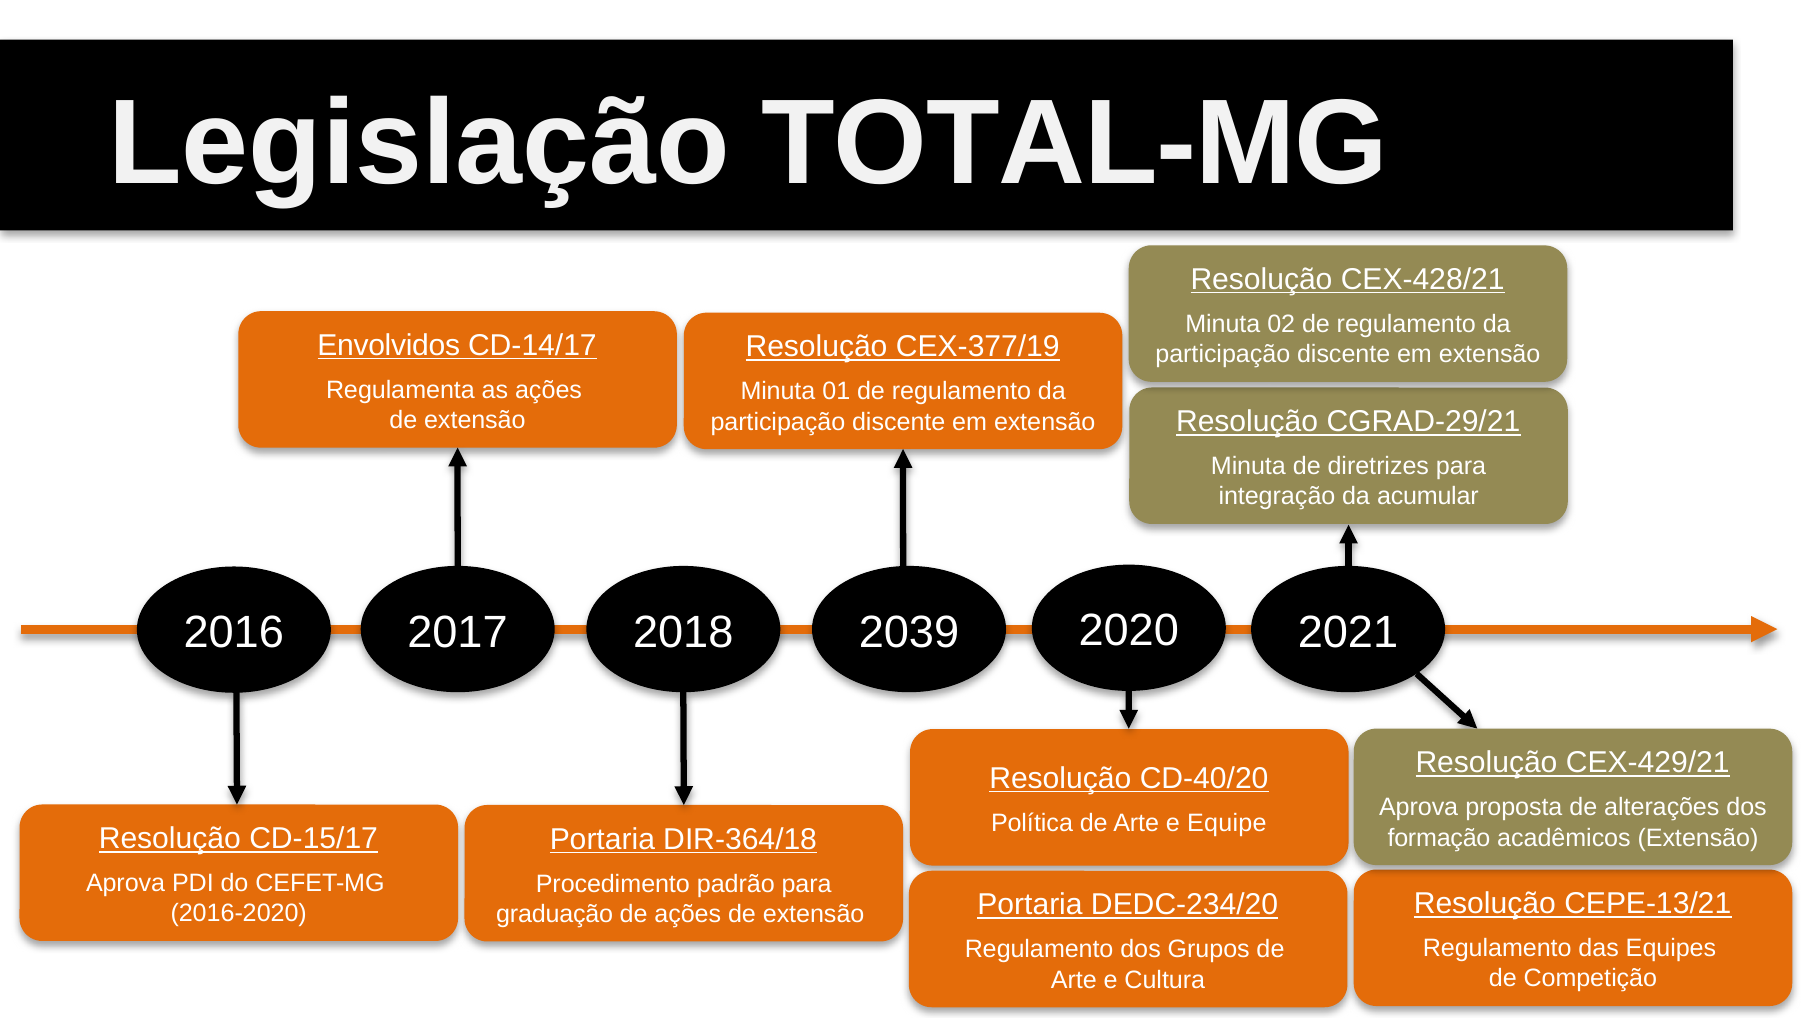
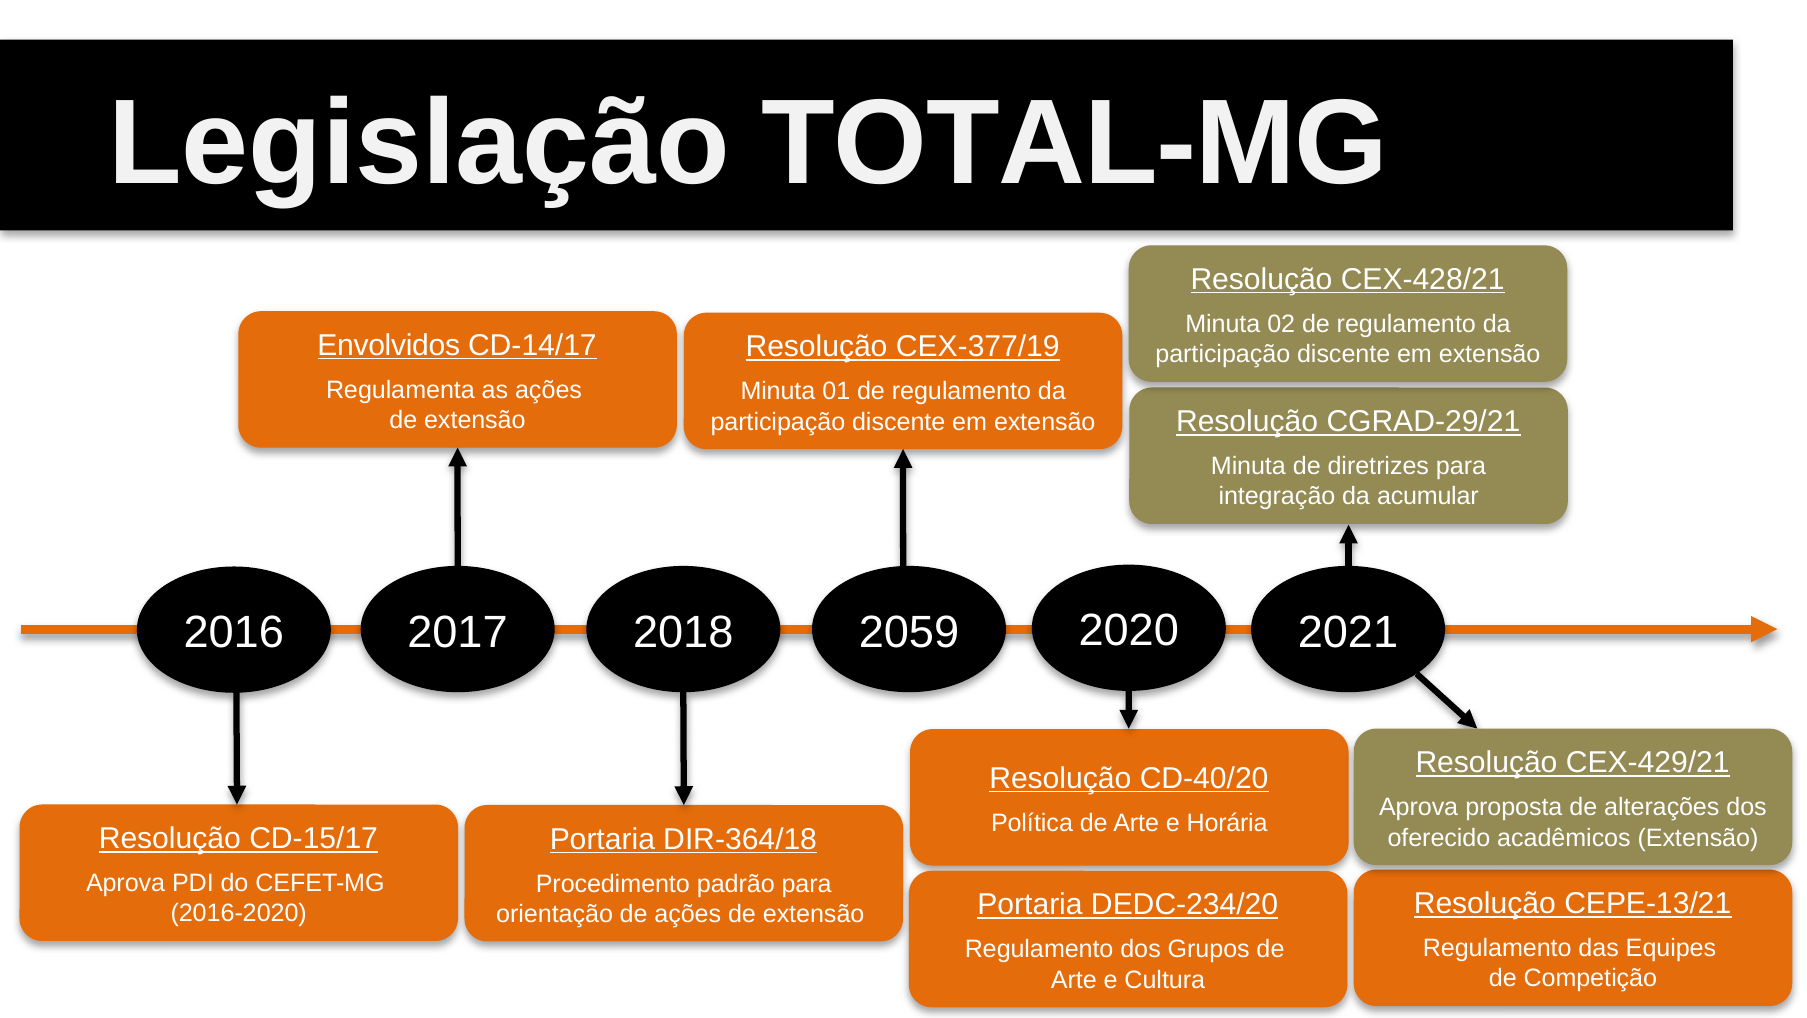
2039: 2039 -> 2059
Equipe: Equipe -> Horária
formação: formação -> oferecido
graduação: graduação -> orientação
